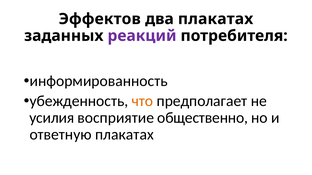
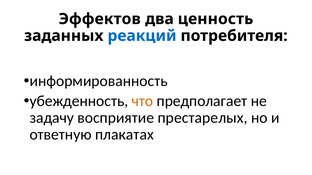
два плакатах: плакатах -> ценность
реакций colour: purple -> blue
усилия: усилия -> задачу
общественно: общественно -> престарелых
